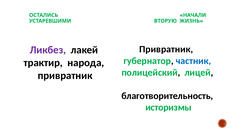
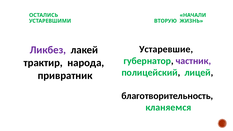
Привратник at (166, 49): Привратник -> Устаревшие
частник colour: blue -> purple
историзмы: историзмы -> кланяемся
